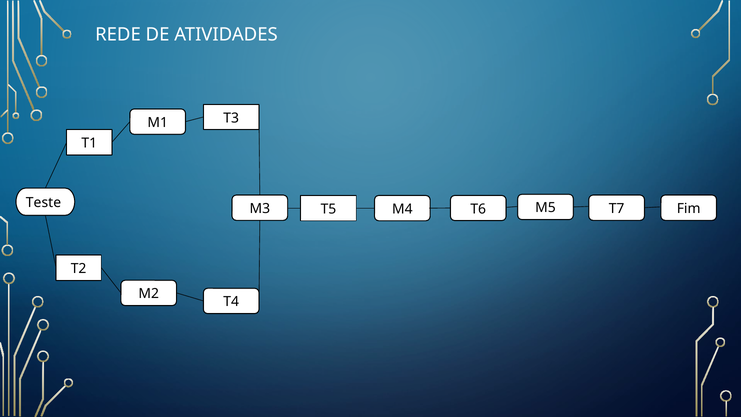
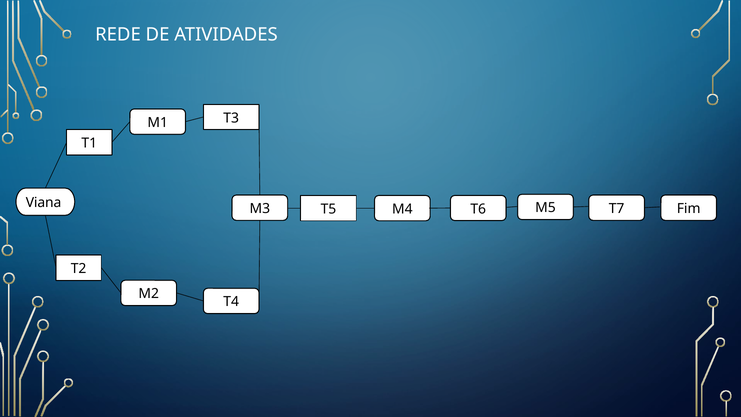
Teste: Teste -> Viana
